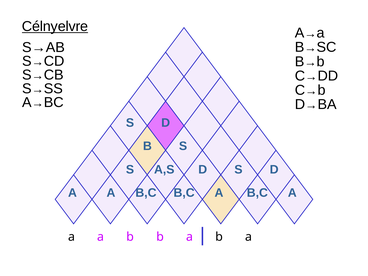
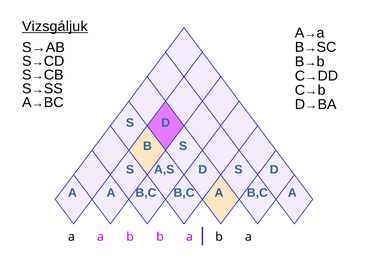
Célnyelvre: Célnyelvre -> Vizsgáljuk
